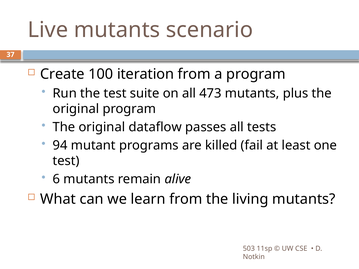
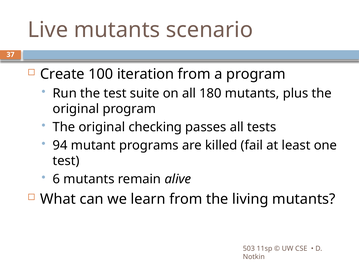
473: 473 -> 180
dataflow: dataflow -> checking
